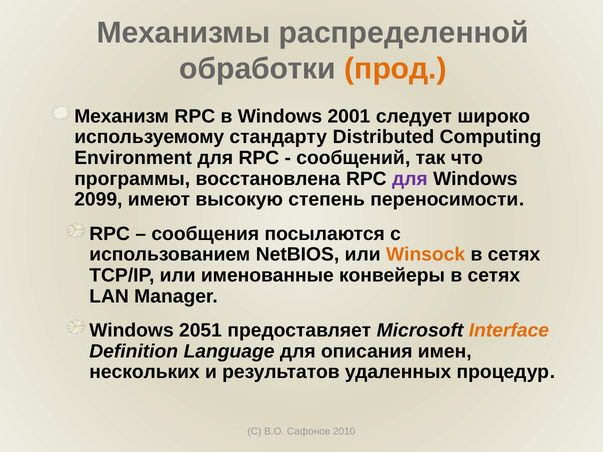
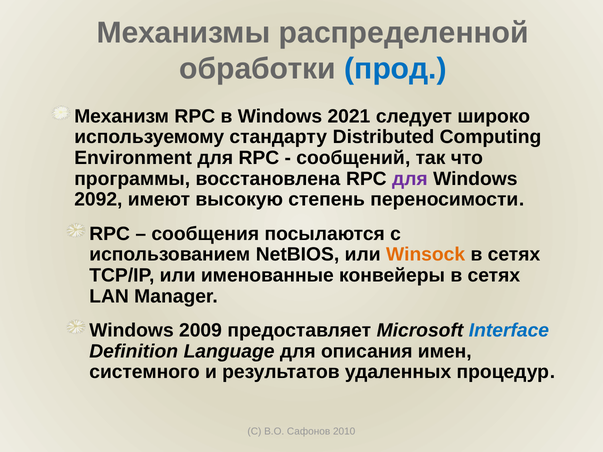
прод colour: orange -> blue
2001: 2001 -> 2021
2099: 2099 -> 2092
2051: 2051 -> 2009
Interface colour: orange -> blue
нескольких: нескольких -> системного
